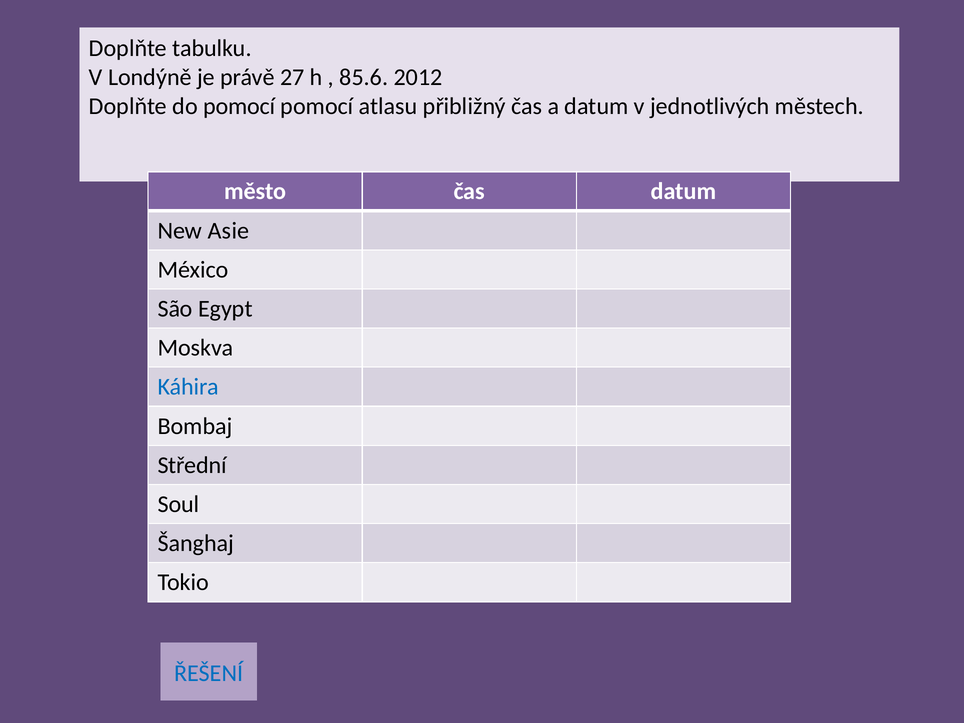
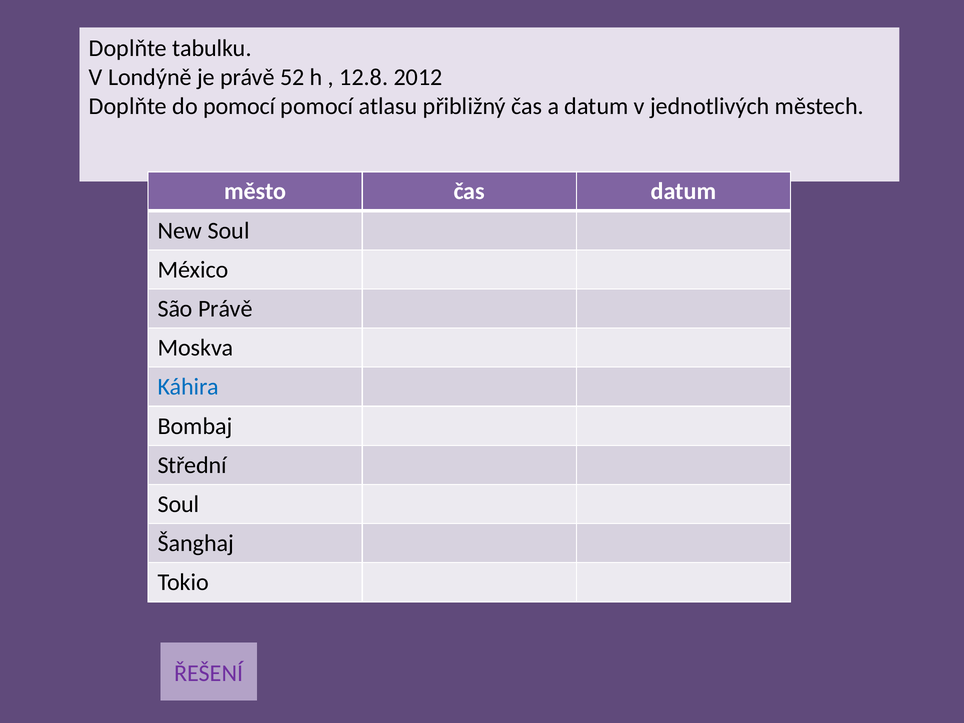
27: 27 -> 52
85.6: 85.6 -> 12.8
New Asie: Asie -> Soul
São Egypt: Egypt -> Právě
ŘEŠENÍ colour: blue -> purple
